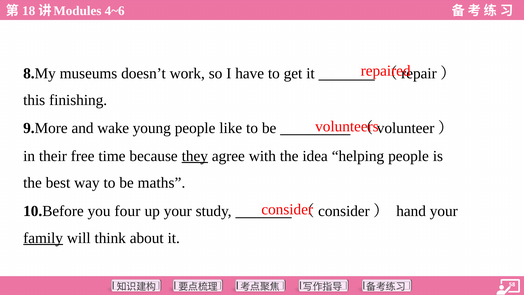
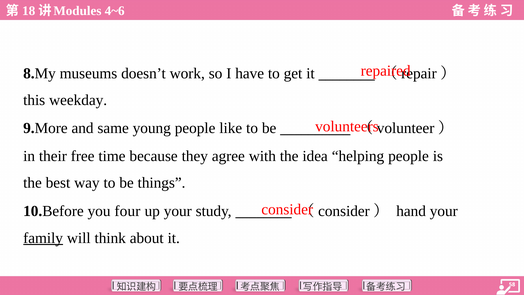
finishing: finishing -> weekday
wake: wake -> same
they underline: present -> none
maths: maths -> things
